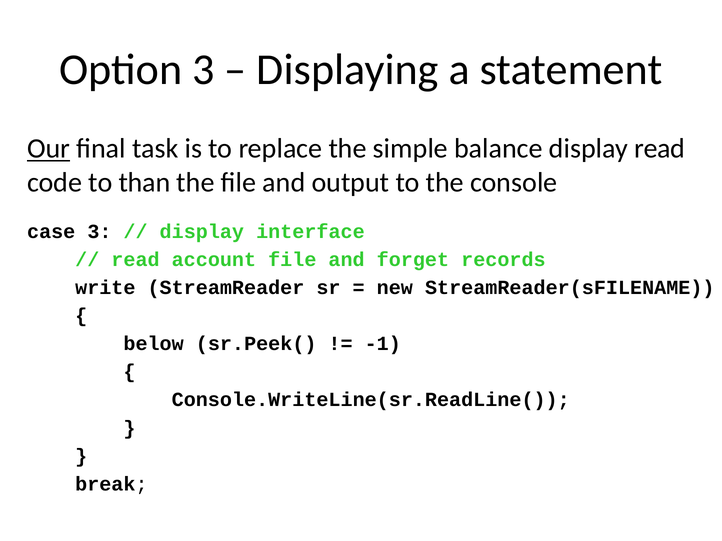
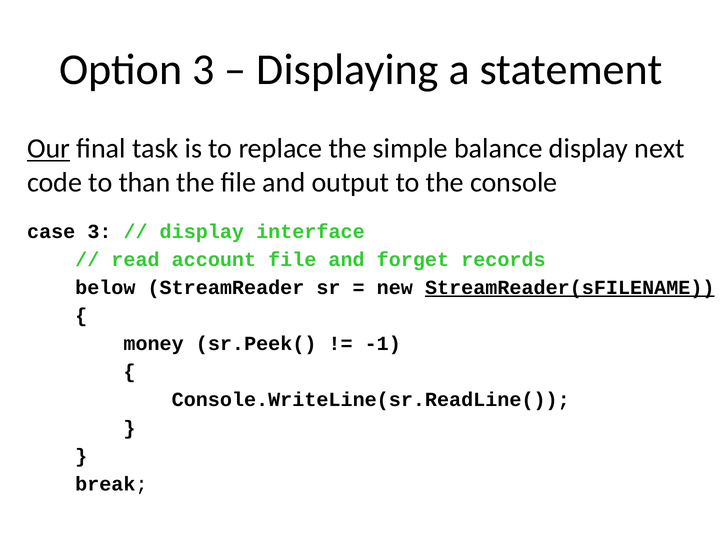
display read: read -> next
write: write -> below
StreamReader(sFILENAME underline: none -> present
below: below -> money
